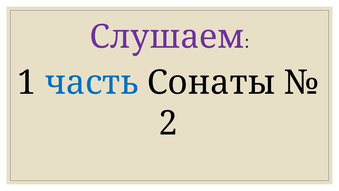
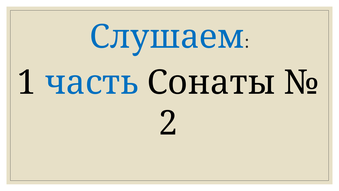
Слушаем colour: purple -> blue
